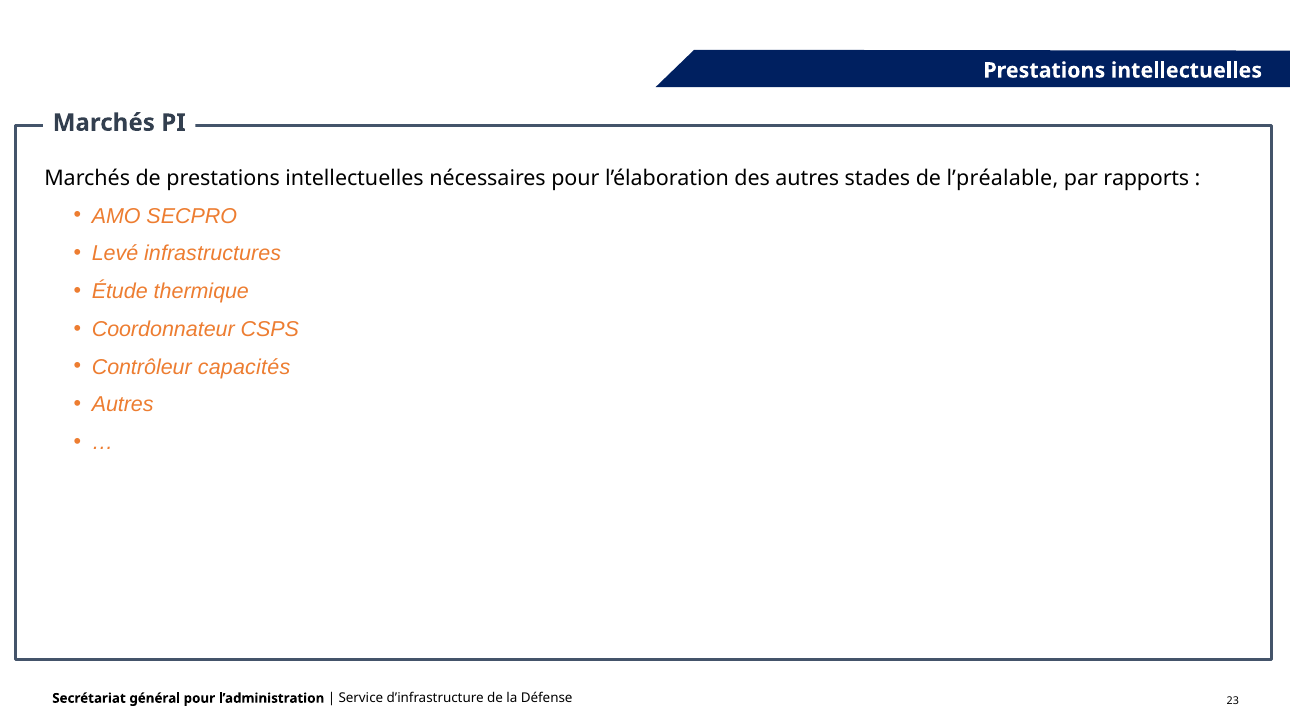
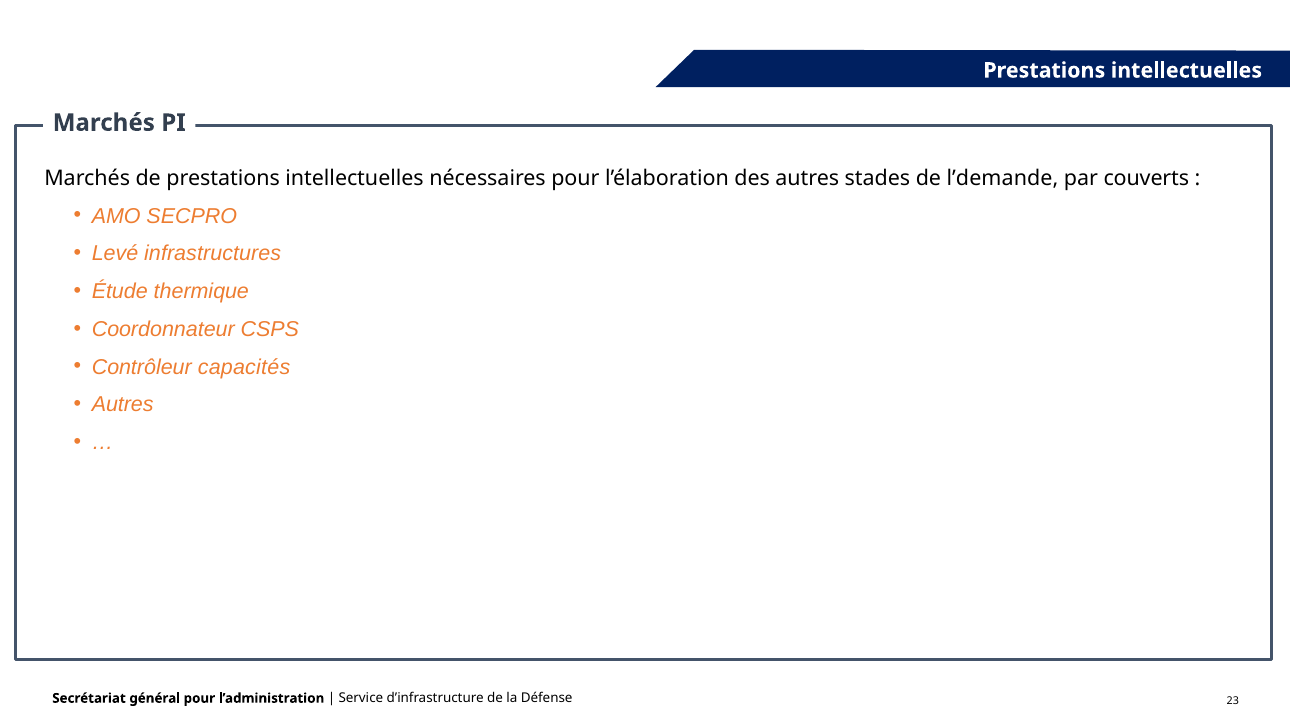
l’préalable: l’préalable -> l’demande
rapports: rapports -> couverts
